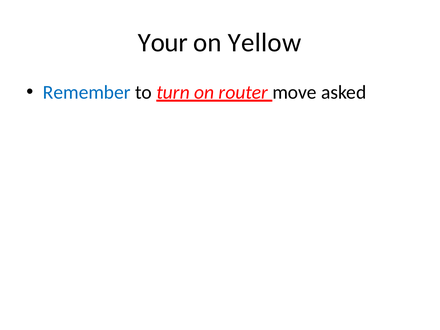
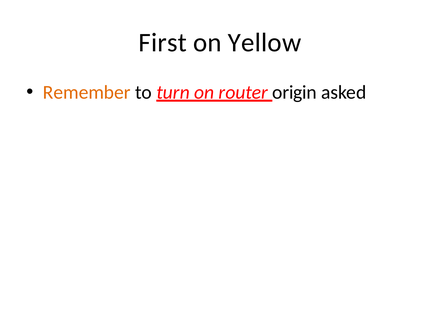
Your: Your -> First
Remember colour: blue -> orange
move: move -> origin
